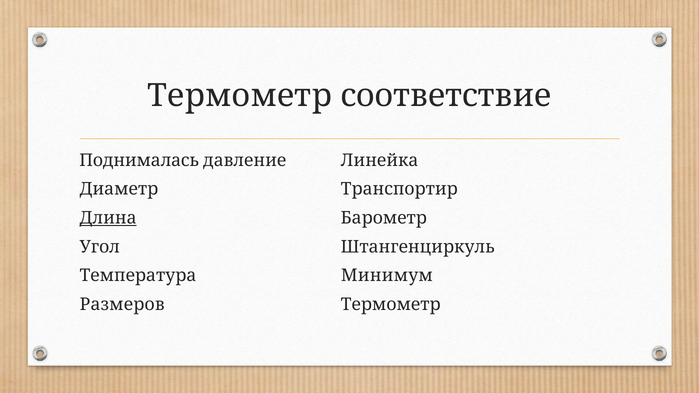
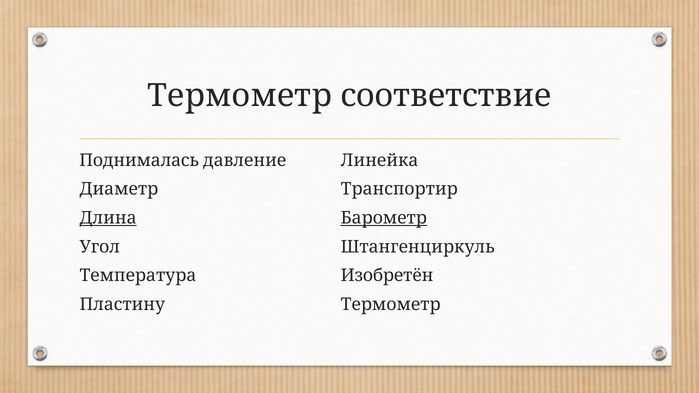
Барометр underline: none -> present
Минимум: Минимум -> Изобретён
Размеров: Размеров -> Пластину
